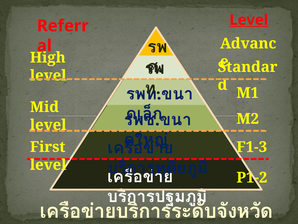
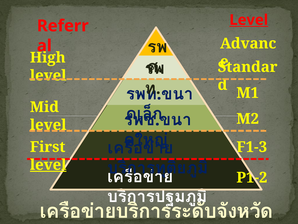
level at (48, 165) underline: none -> present
